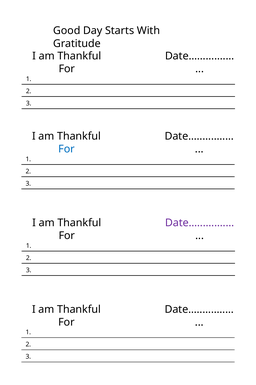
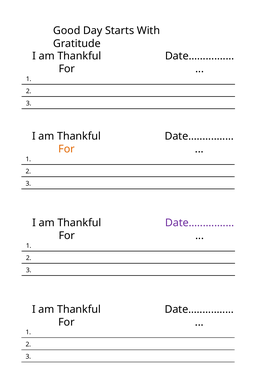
For at (66, 149) colour: blue -> orange
